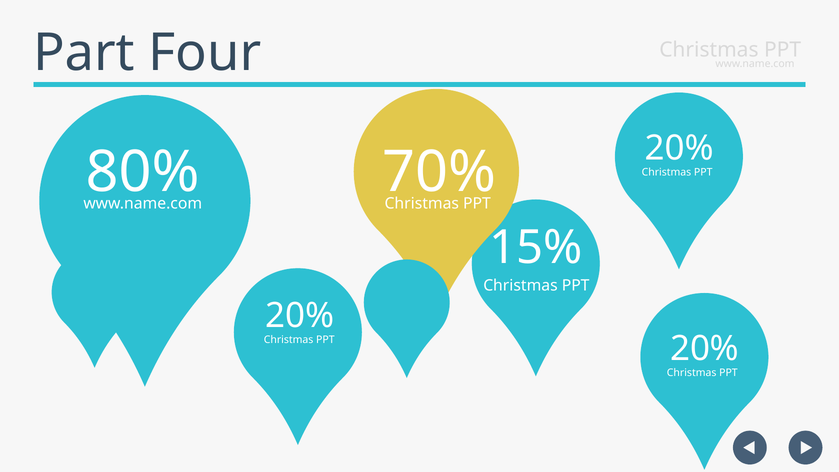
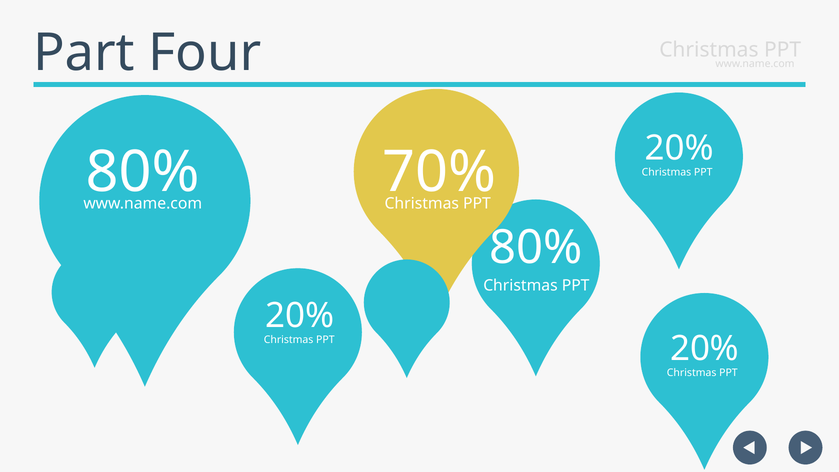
15% at (536, 247): 15% -> 80%
